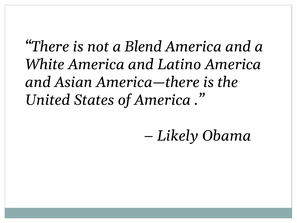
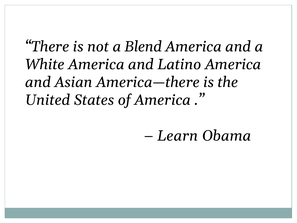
Likely: Likely -> Learn
